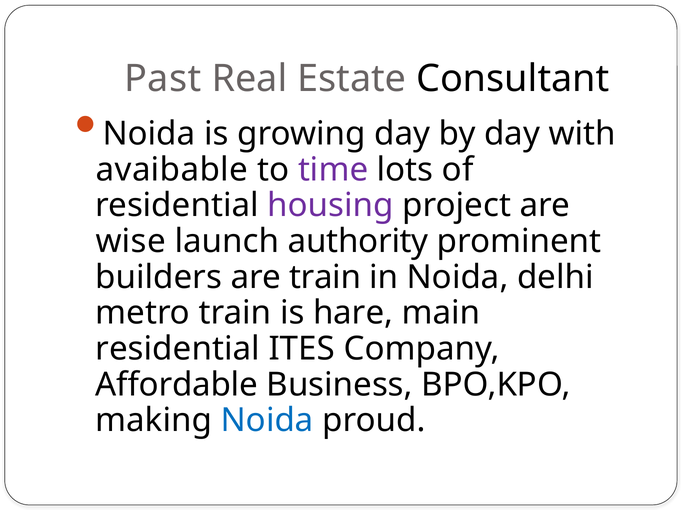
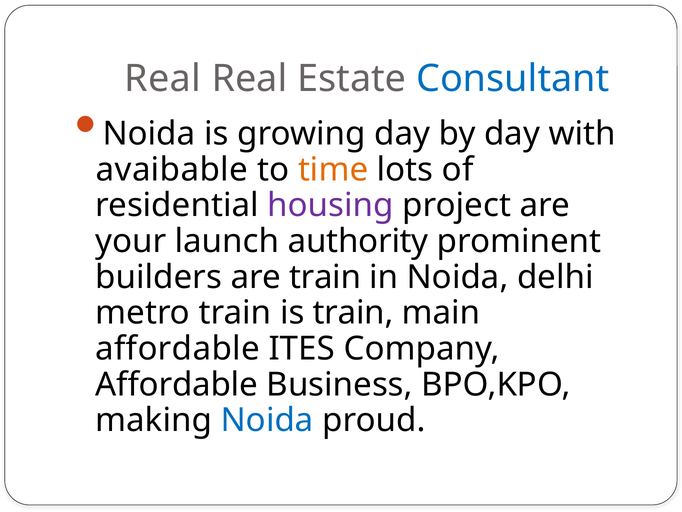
Past at (163, 79): Past -> Real
Consultant colour: black -> blue
time colour: purple -> orange
wise: wise -> your
is hare: hare -> train
residential at (178, 348): residential -> affordable
